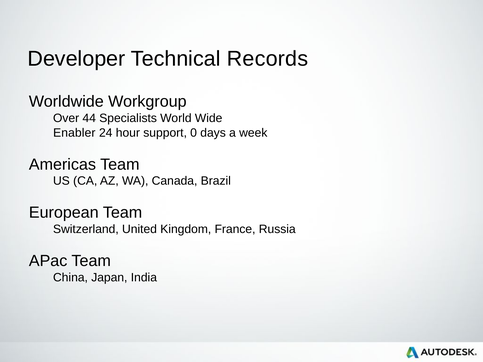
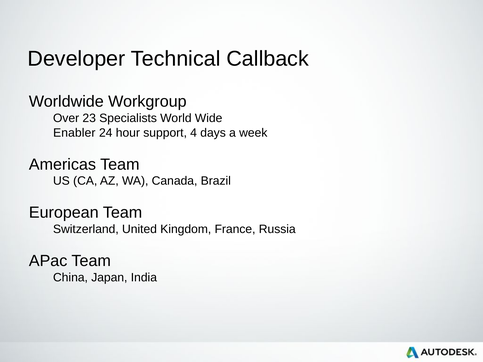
Records: Records -> Callback
44: 44 -> 23
0: 0 -> 4
